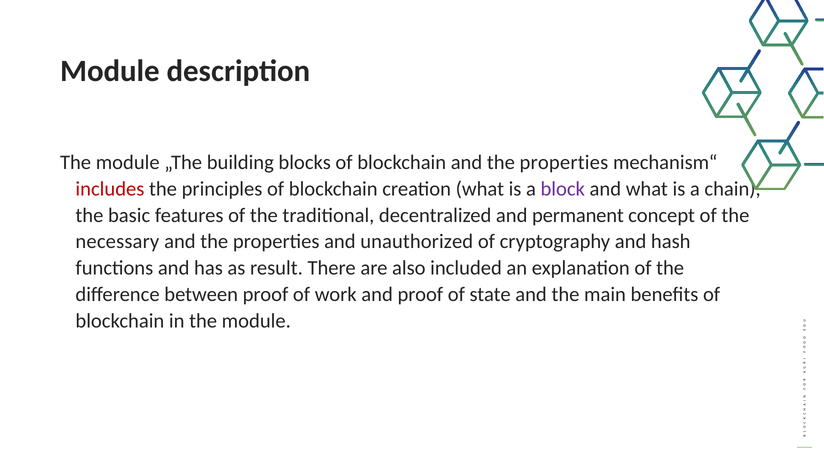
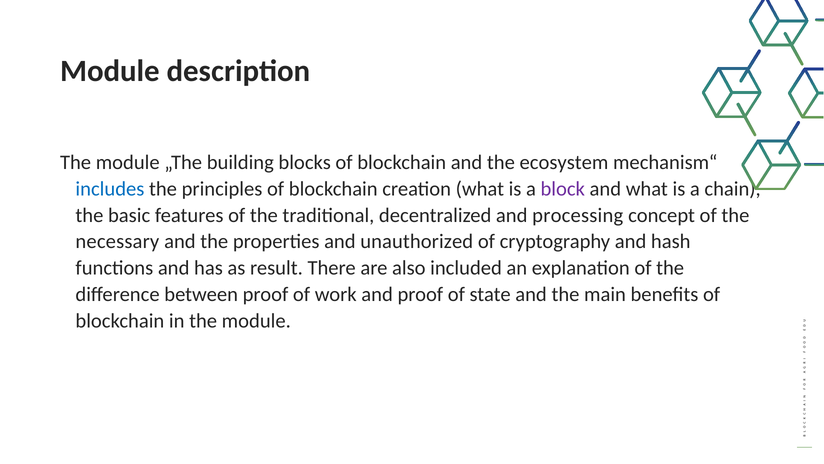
blockchain and the properties: properties -> ecosystem
includes colour: red -> blue
permanent: permanent -> processing
